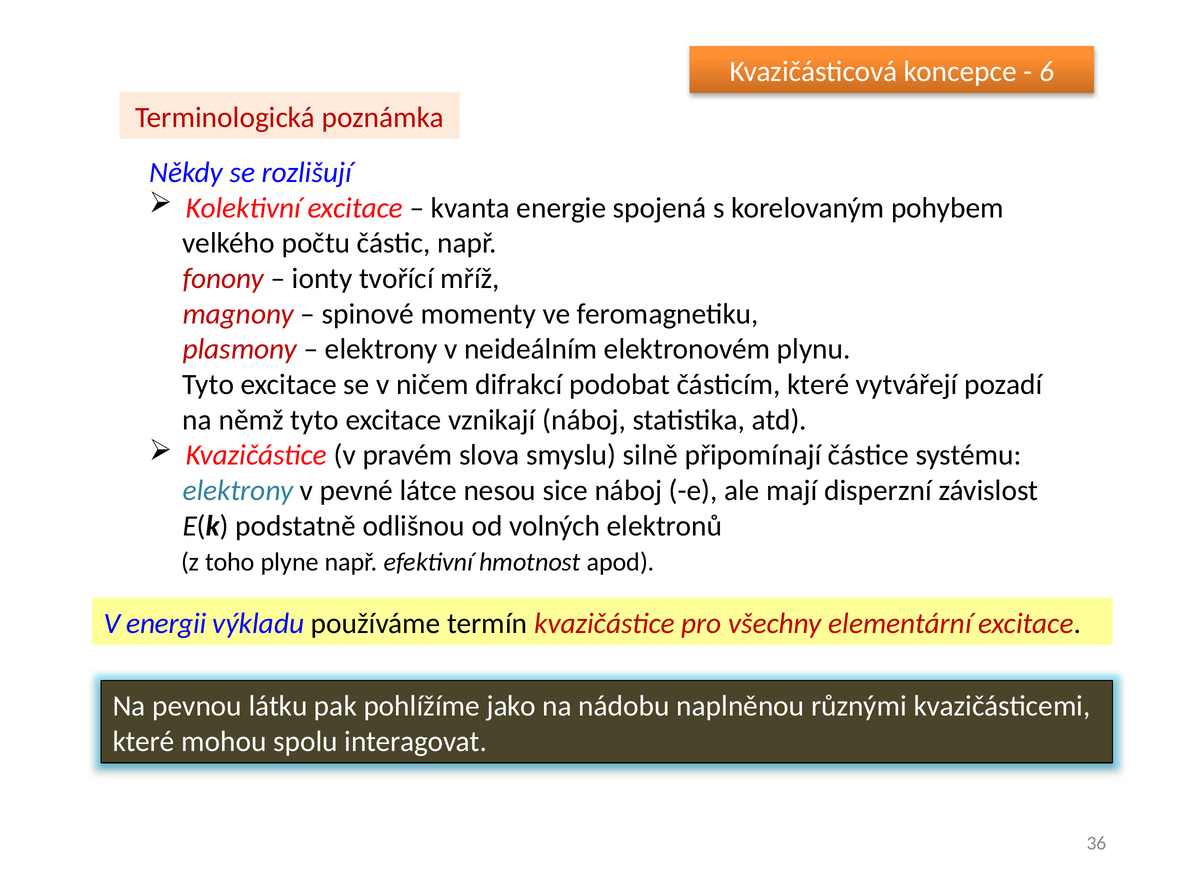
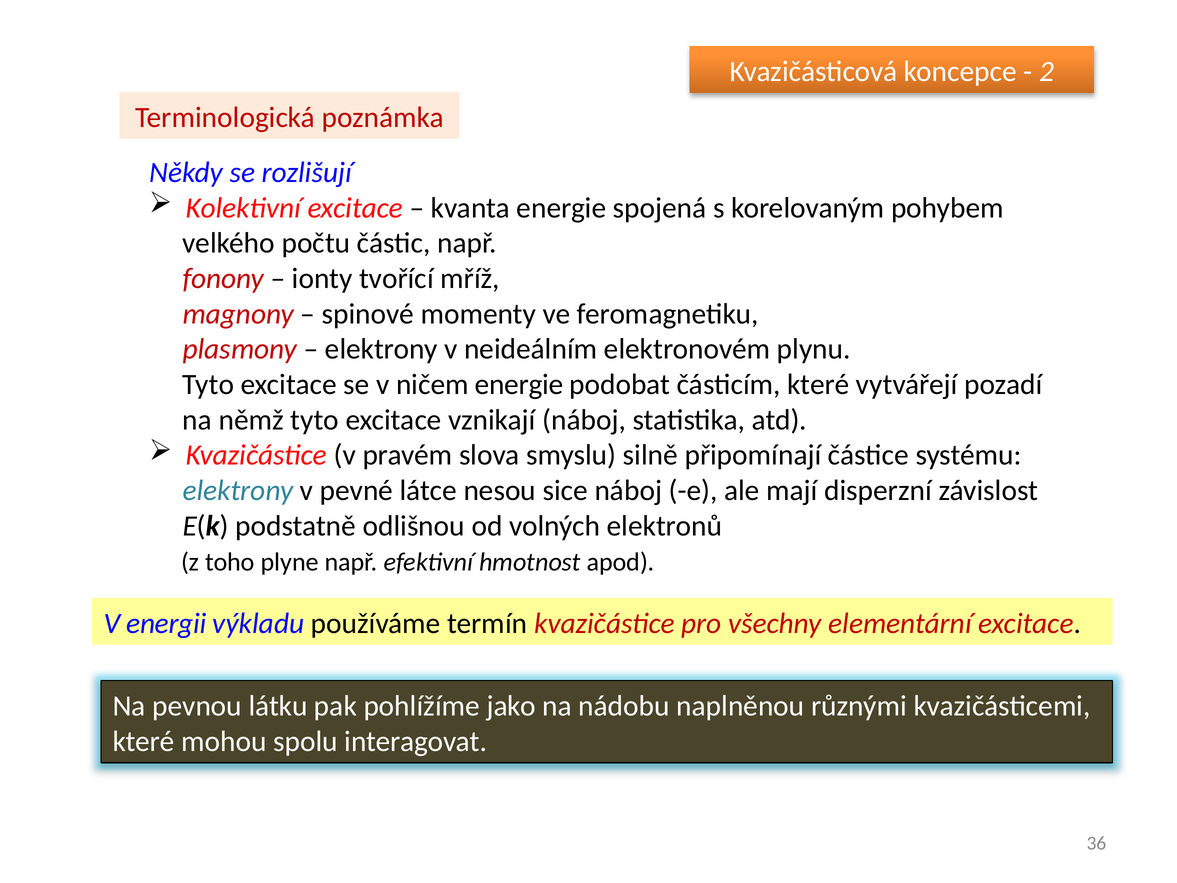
6: 6 -> 2
ničem difrakcí: difrakcí -> energie
